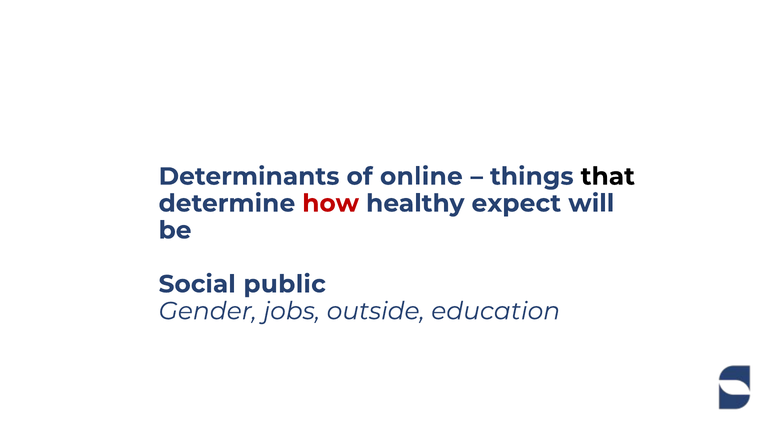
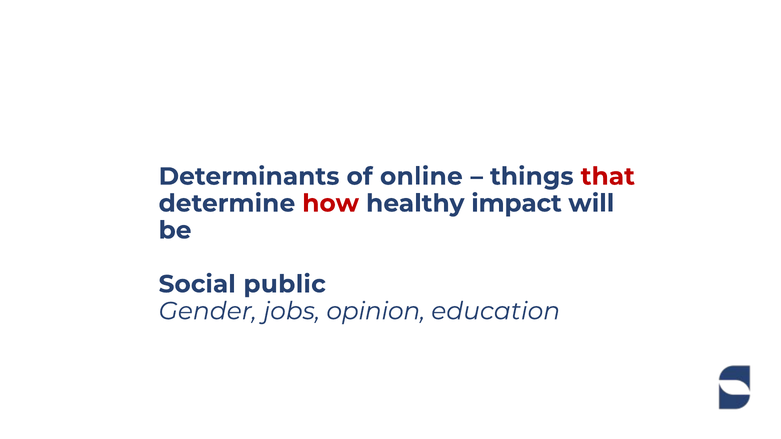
that colour: black -> red
expect: expect -> impact
outside: outside -> opinion
